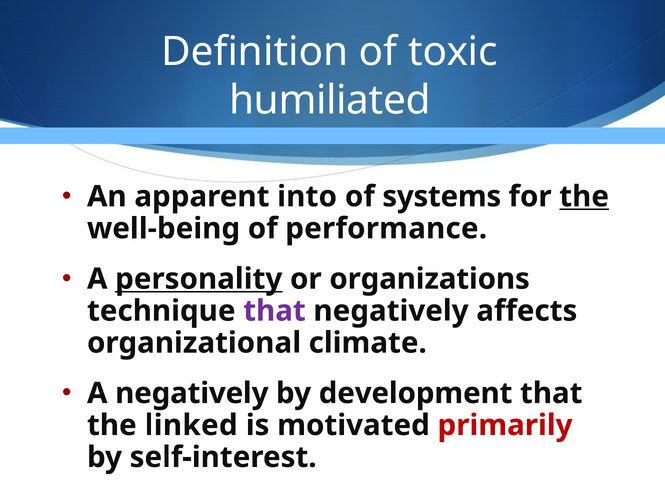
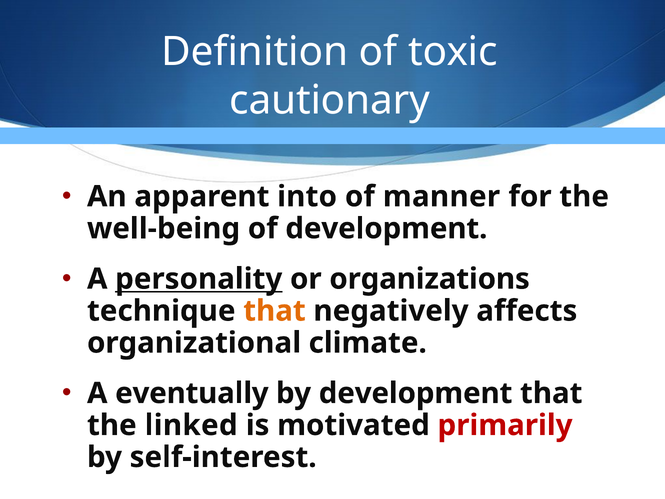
humiliated: humiliated -> cautionary
systems: systems -> manner
the at (584, 196) underline: present -> none
of performance: performance -> development
that at (274, 311) colour: purple -> orange
A negatively: negatively -> eventually
